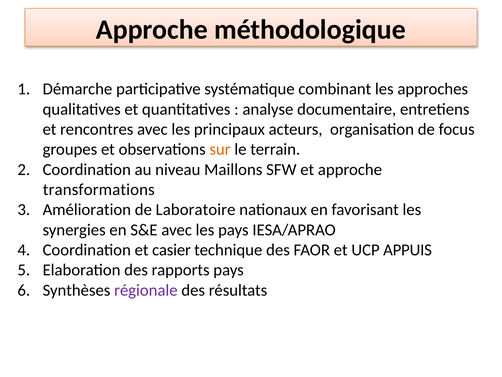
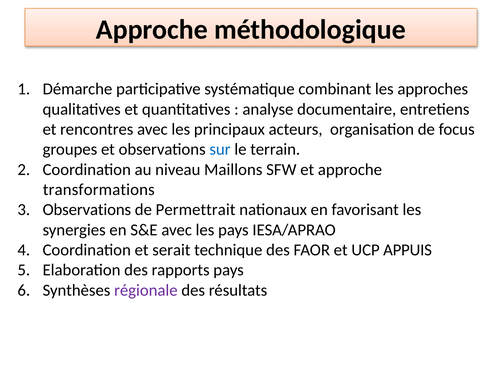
sur colour: orange -> blue
Amélioration at (87, 209): Amélioration -> Observations
Laboratoire: Laboratoire -> Permettrait
casier: casier -> serait
